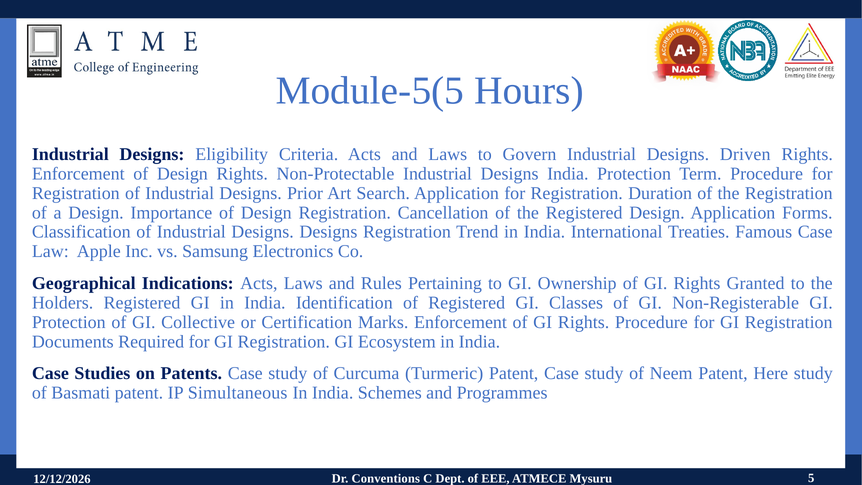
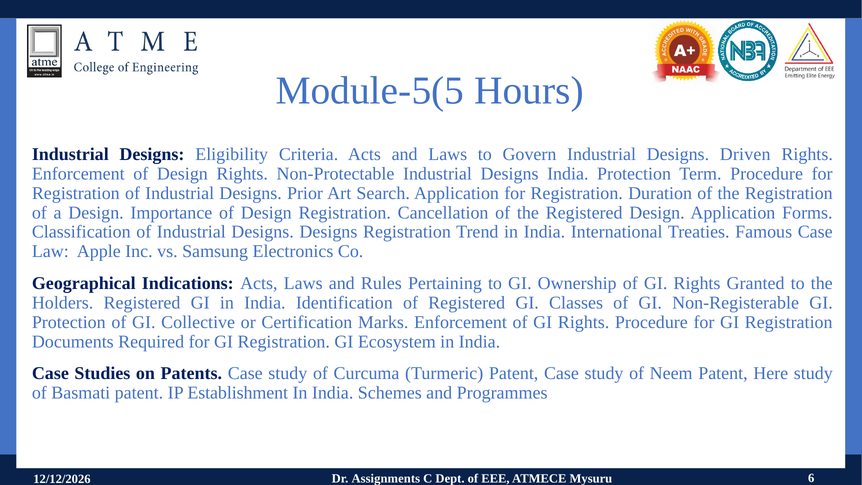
Simultaneous: Simultaneous -> Establishment
Conventions: Conventions -> Assignments
5: 5 -> 6
